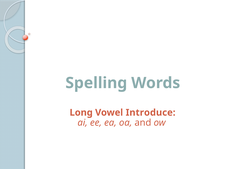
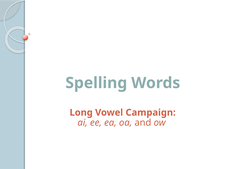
Introduce: Introduce -> Campaign
